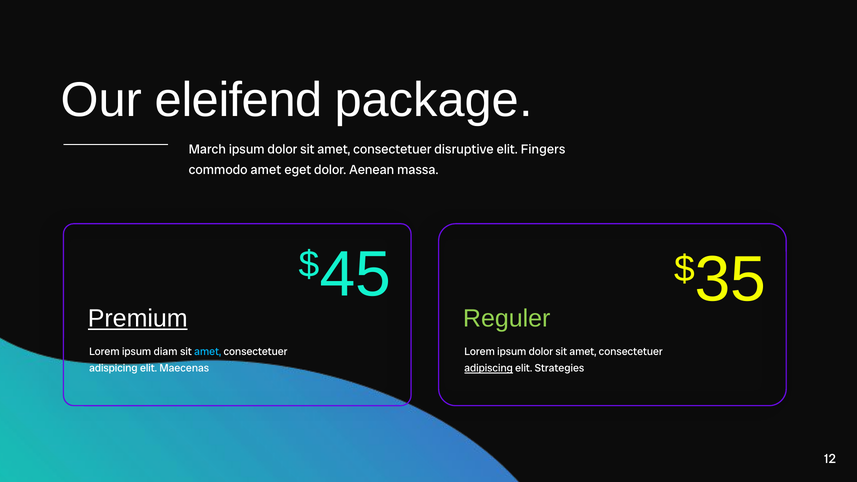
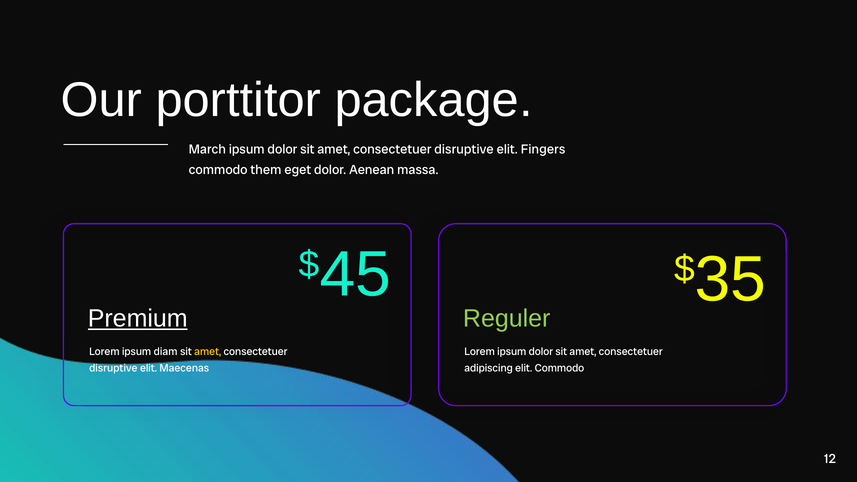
eleifend: eleifend -> porttitor
commodo amet: amet -> them
amet at (208, 352) colour: light blue -> yellow
adispicing at (113, 368): adispicing -> disruptive
adipiscing underline: present -> none
elit Strategies: Strategies -> Commodo
